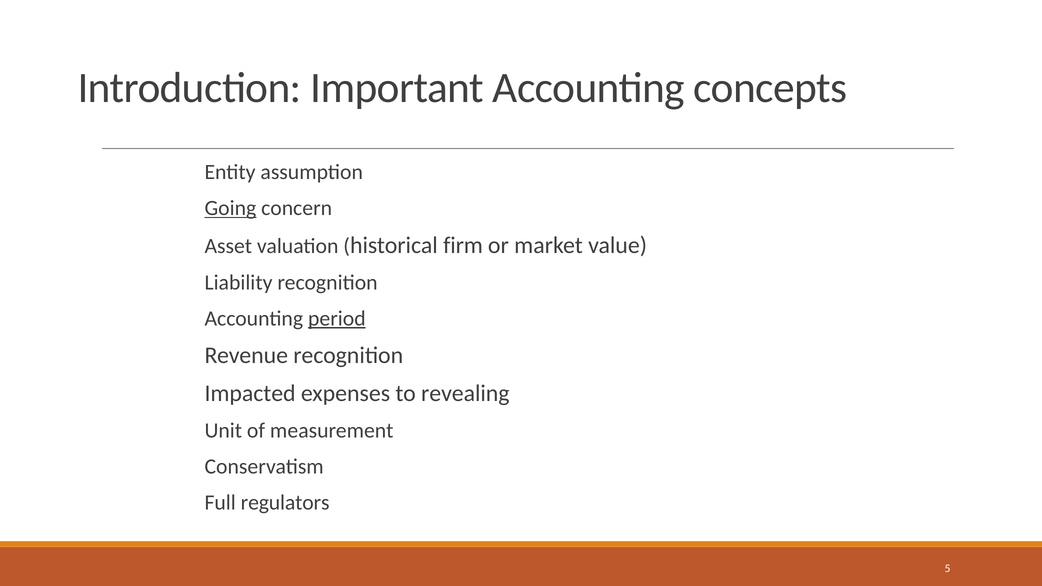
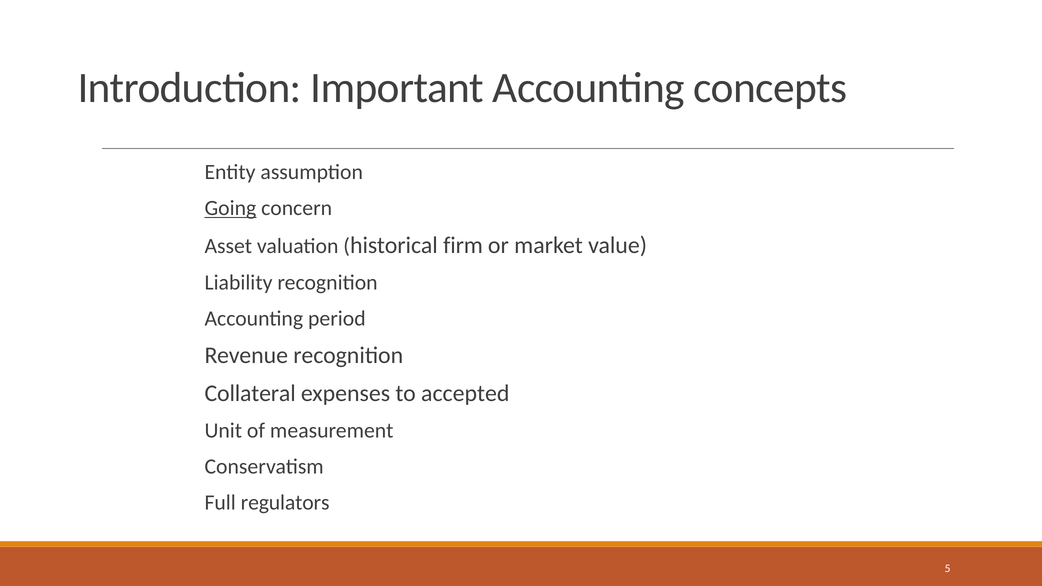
period underline: present -> none
Impacted: Impacted -> Collateral
revealing: revealing -> accepted
